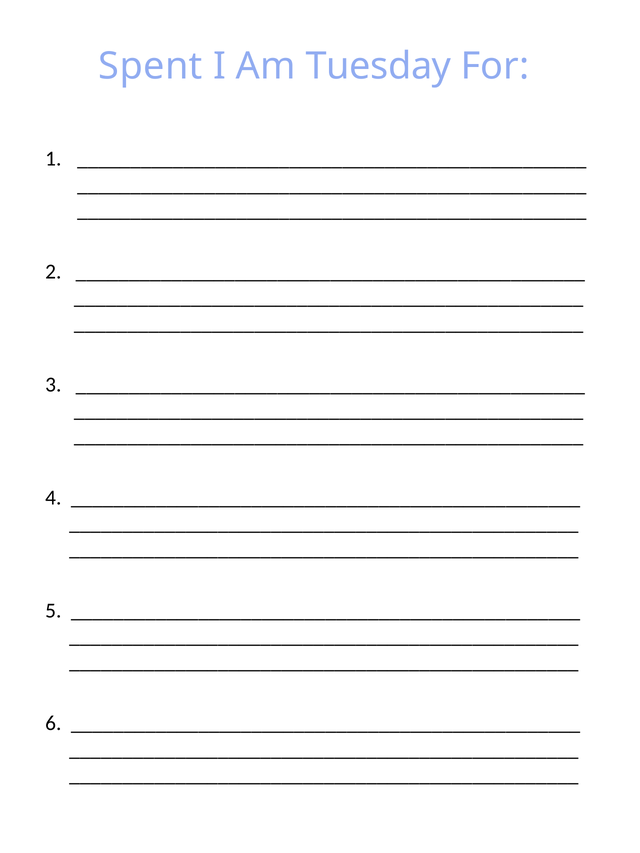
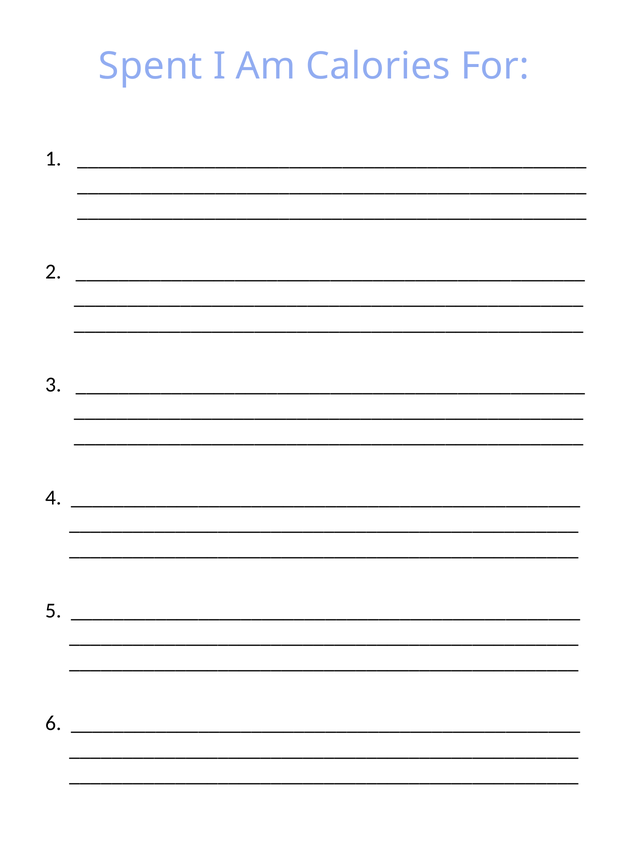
Tuesday: Tuesday -> Calories
